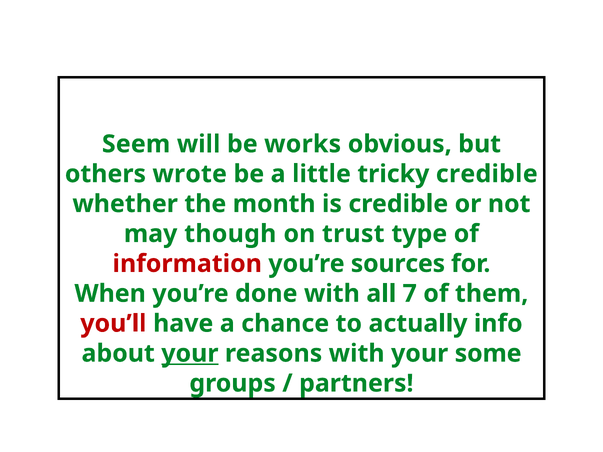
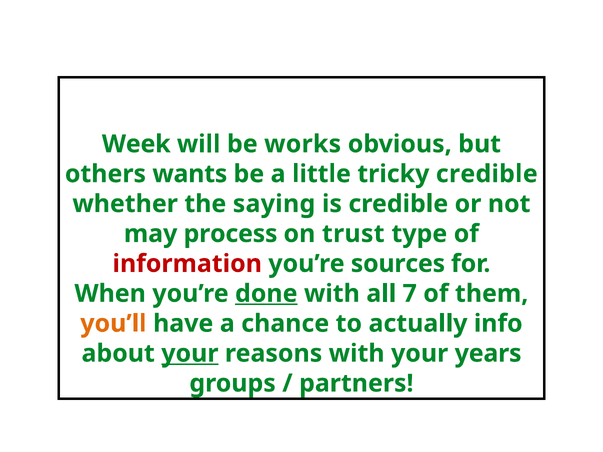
Seem: Seem -> Week
wrote: wrote -> wants
month: month -> saying
though: though -> process
done underline: none -> present
you’ll colour: red -> orange
some: some -> years
